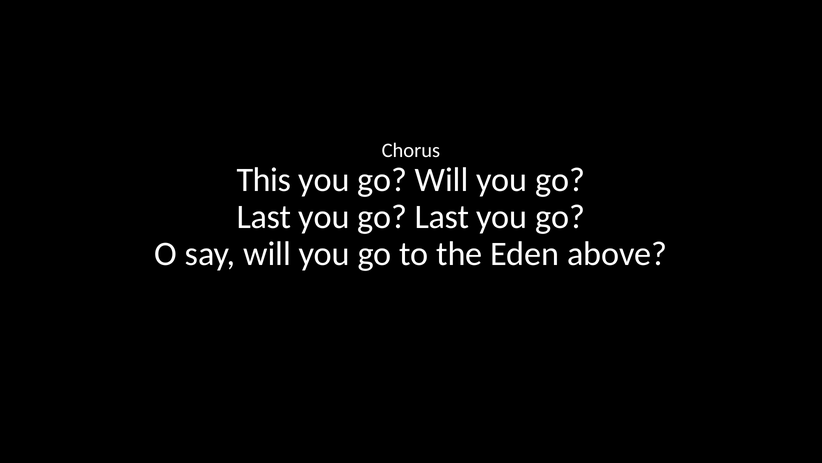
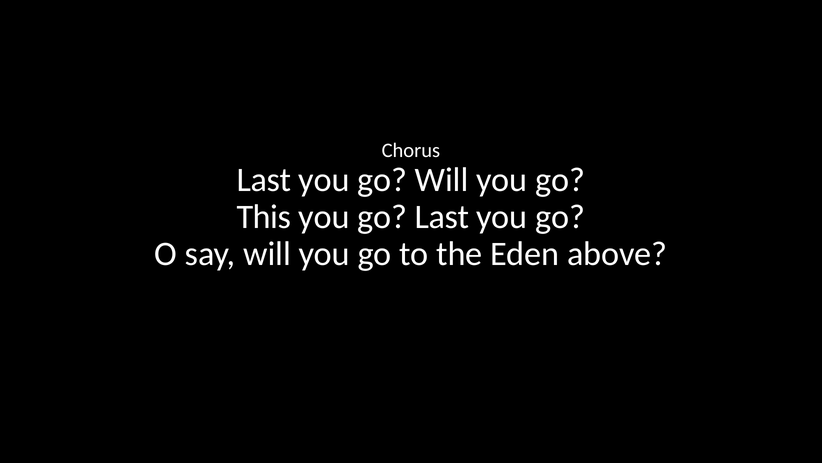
This at (264, 180): This -> Last
Last at (264, 217): Last -> This
